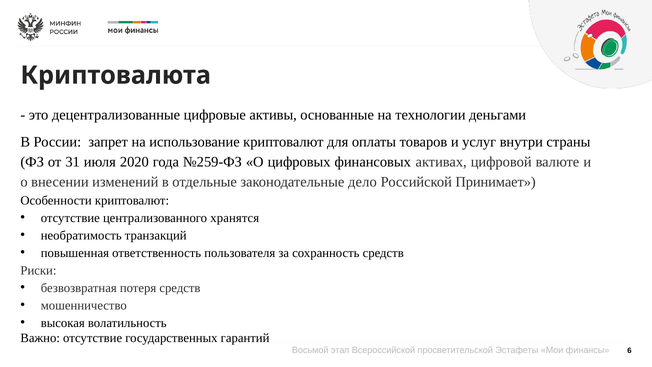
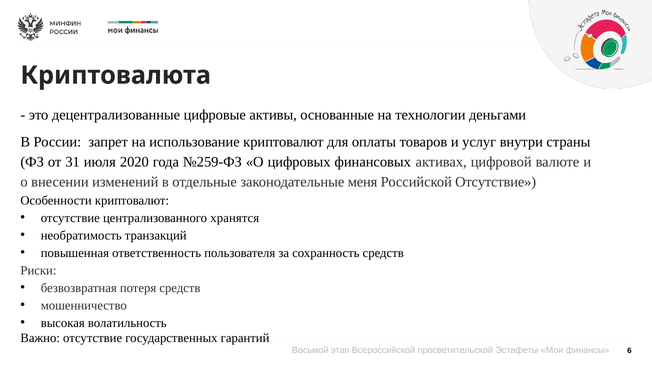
дело: дело -> меня
Российской Принимает: Принимает -> Отсутствие
